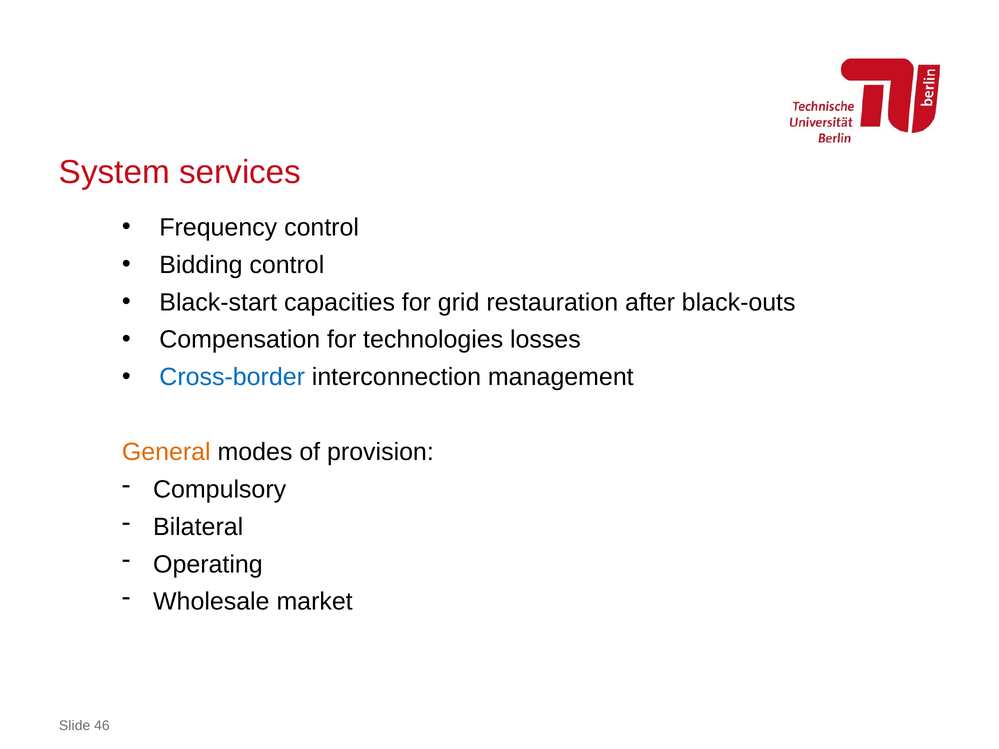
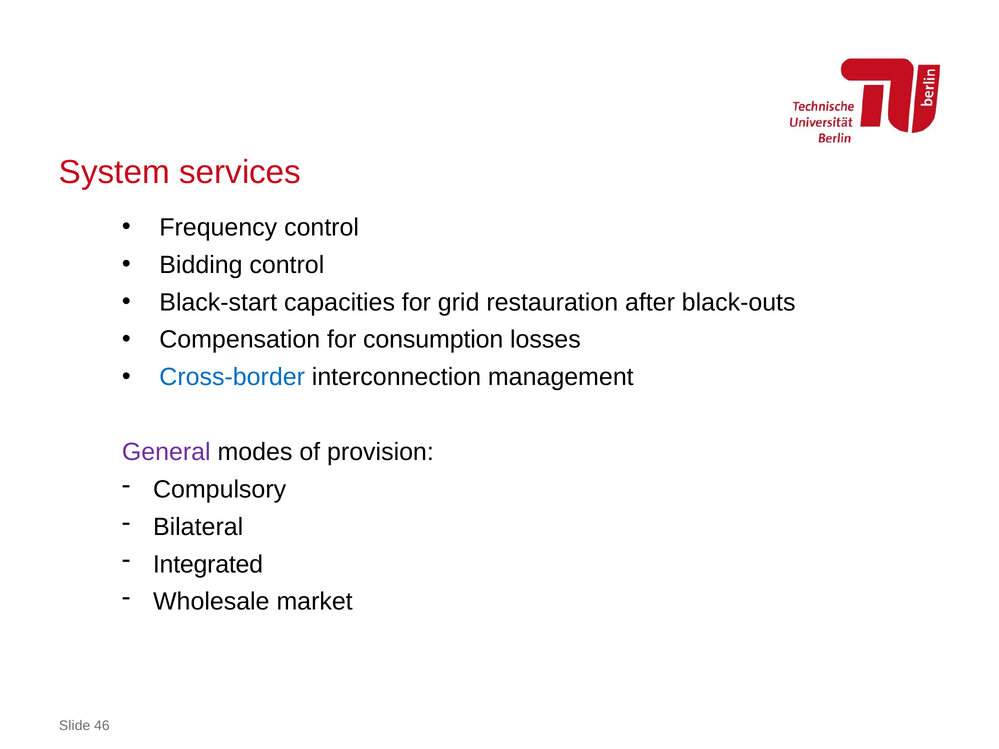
technologies: technologies -> consumption
General colour: orange -> purple
Operating: Operating -> Integrated
